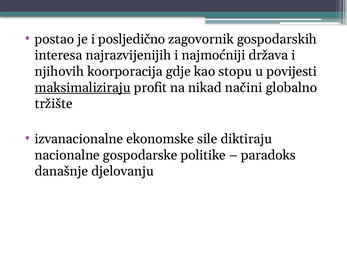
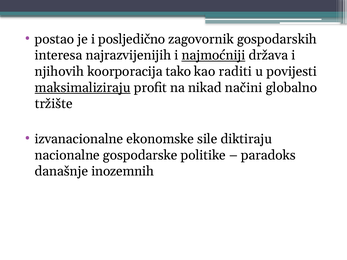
najmoćniji underline: none -> present
gdje: gdje -> tako
stopu: stopu -> raditi
djelovanju: djelovanju -> inozemnih
